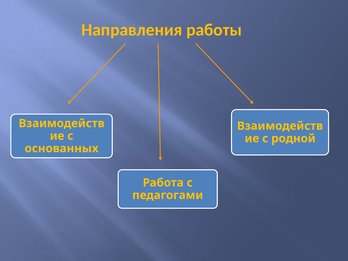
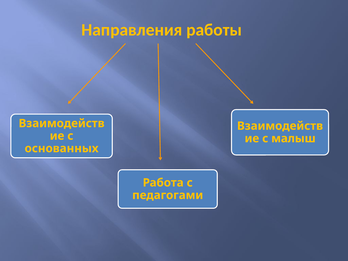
родной: родной -> малыш
